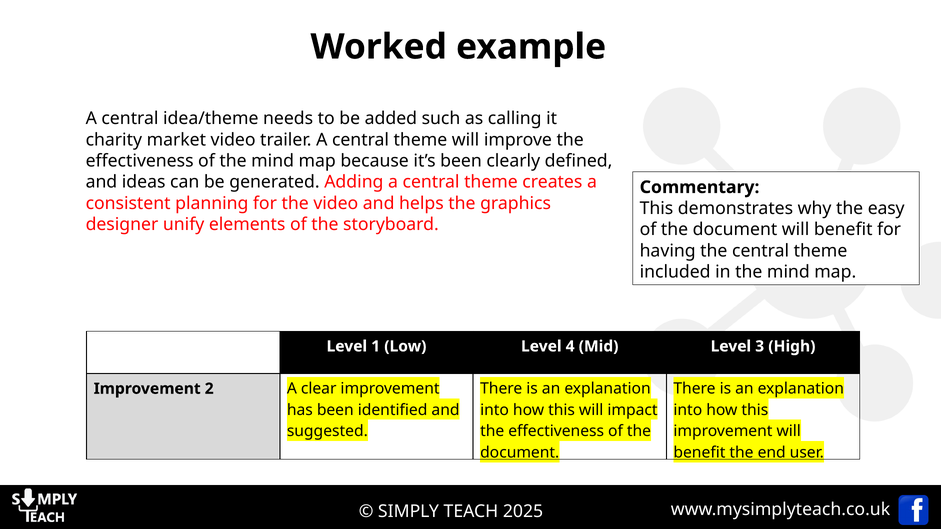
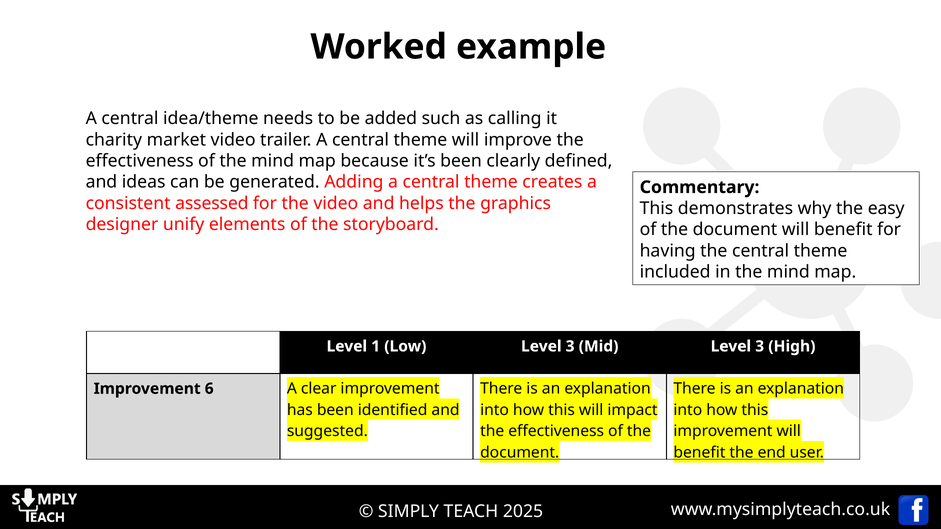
planning: planning -> assessed
Low Level 4: 4 -> 3
2: 2 -> 6
